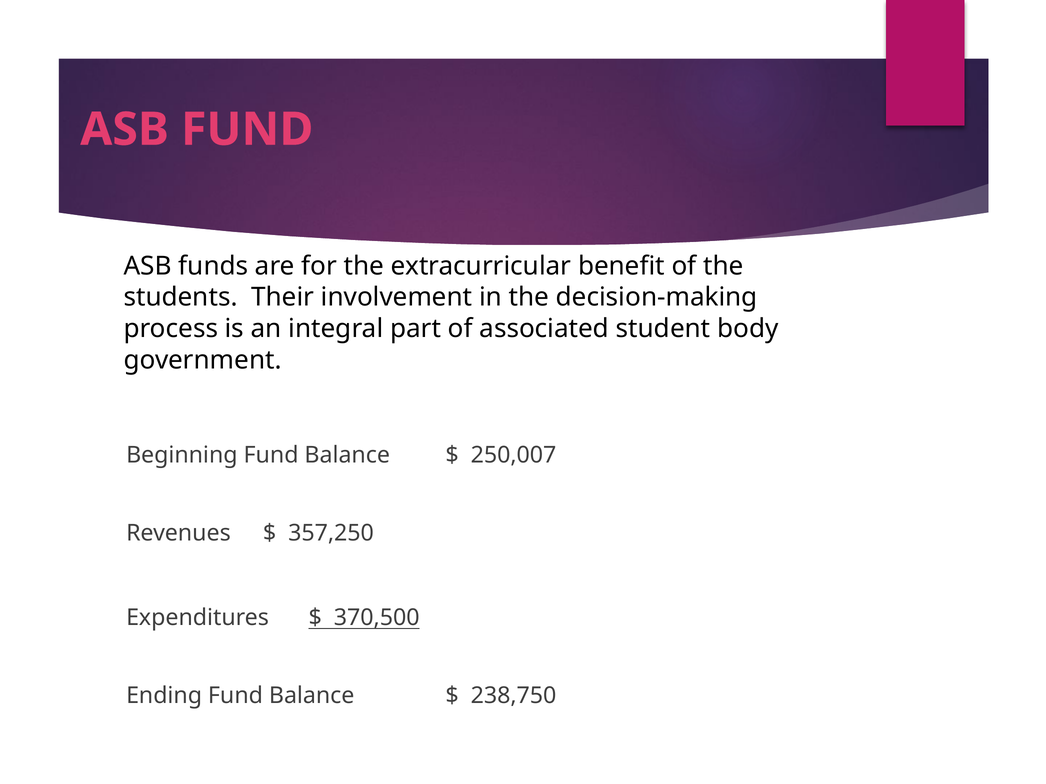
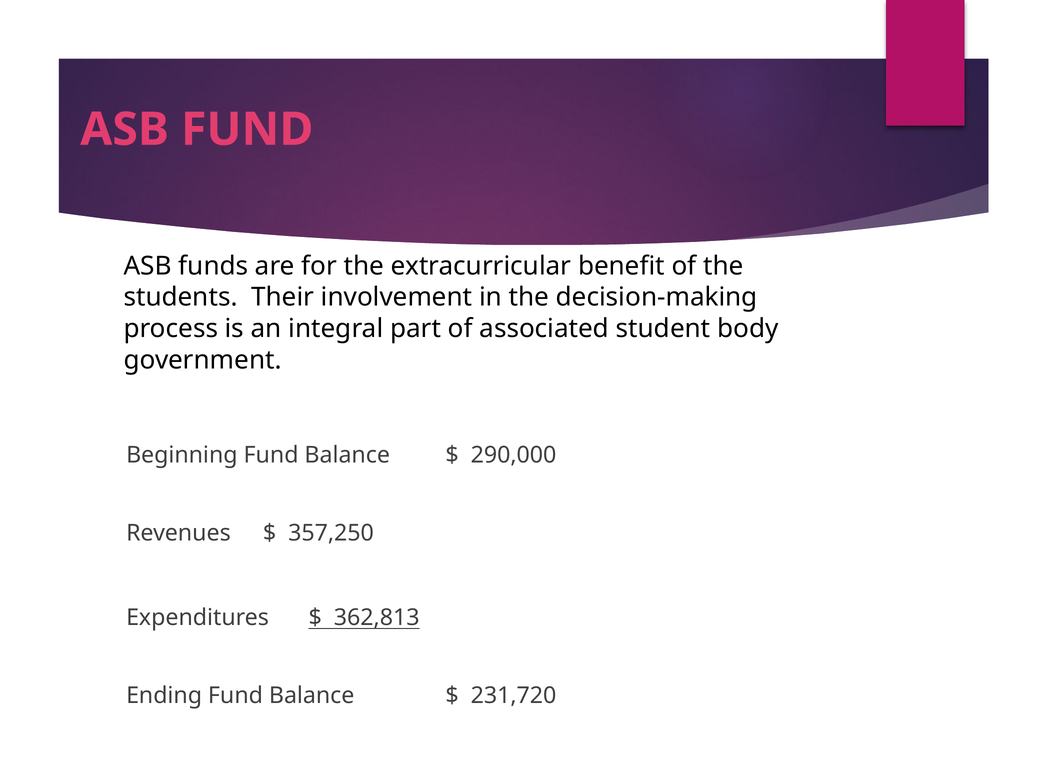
250,007: 250,007 -> 290,000
370,500: 370,500 -> 362,813
238,750: 238,750 -> 231,720
